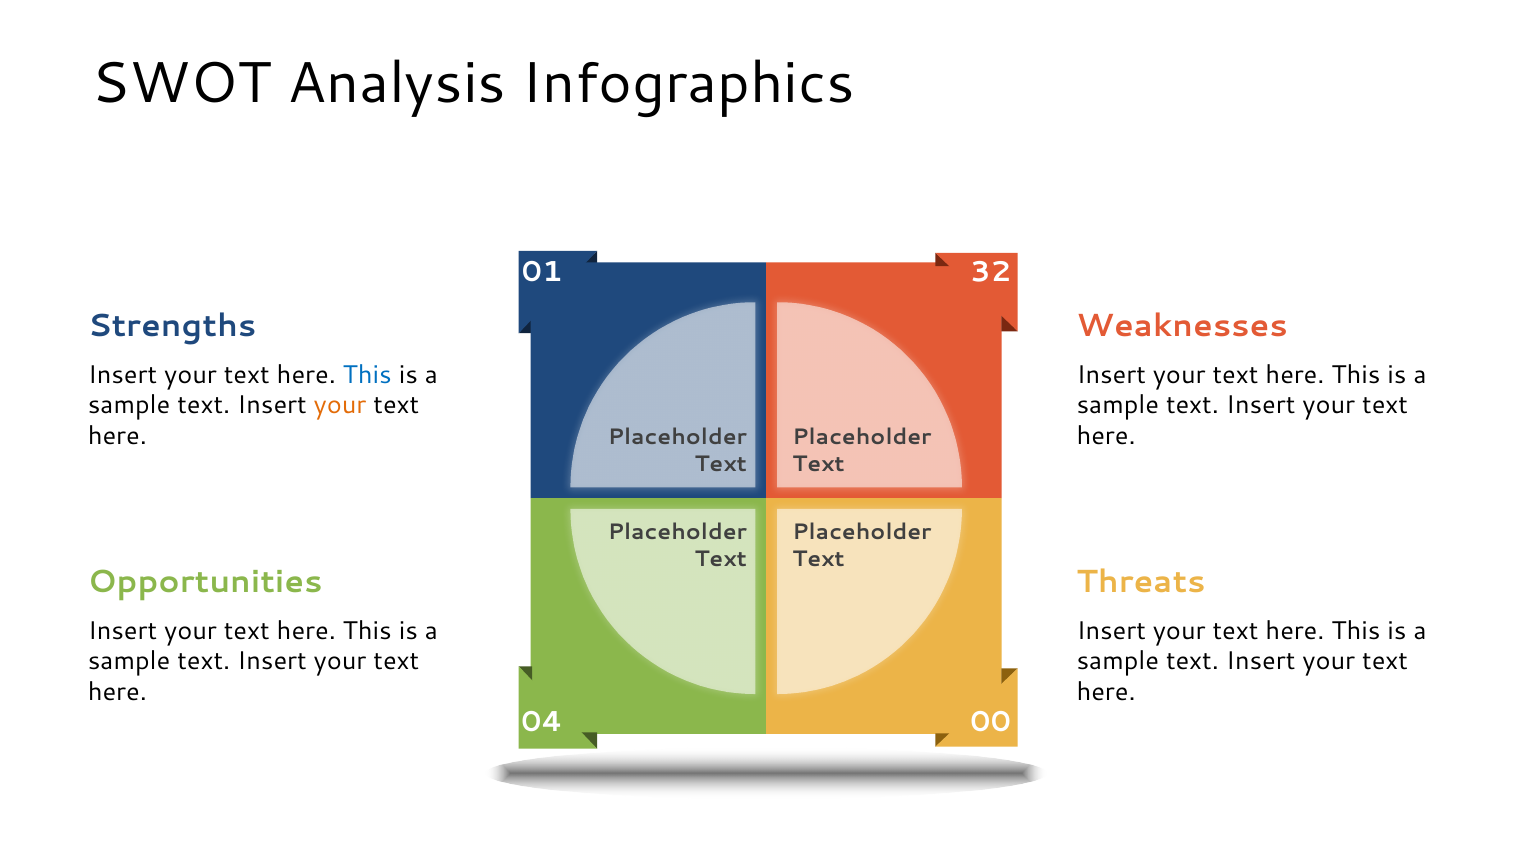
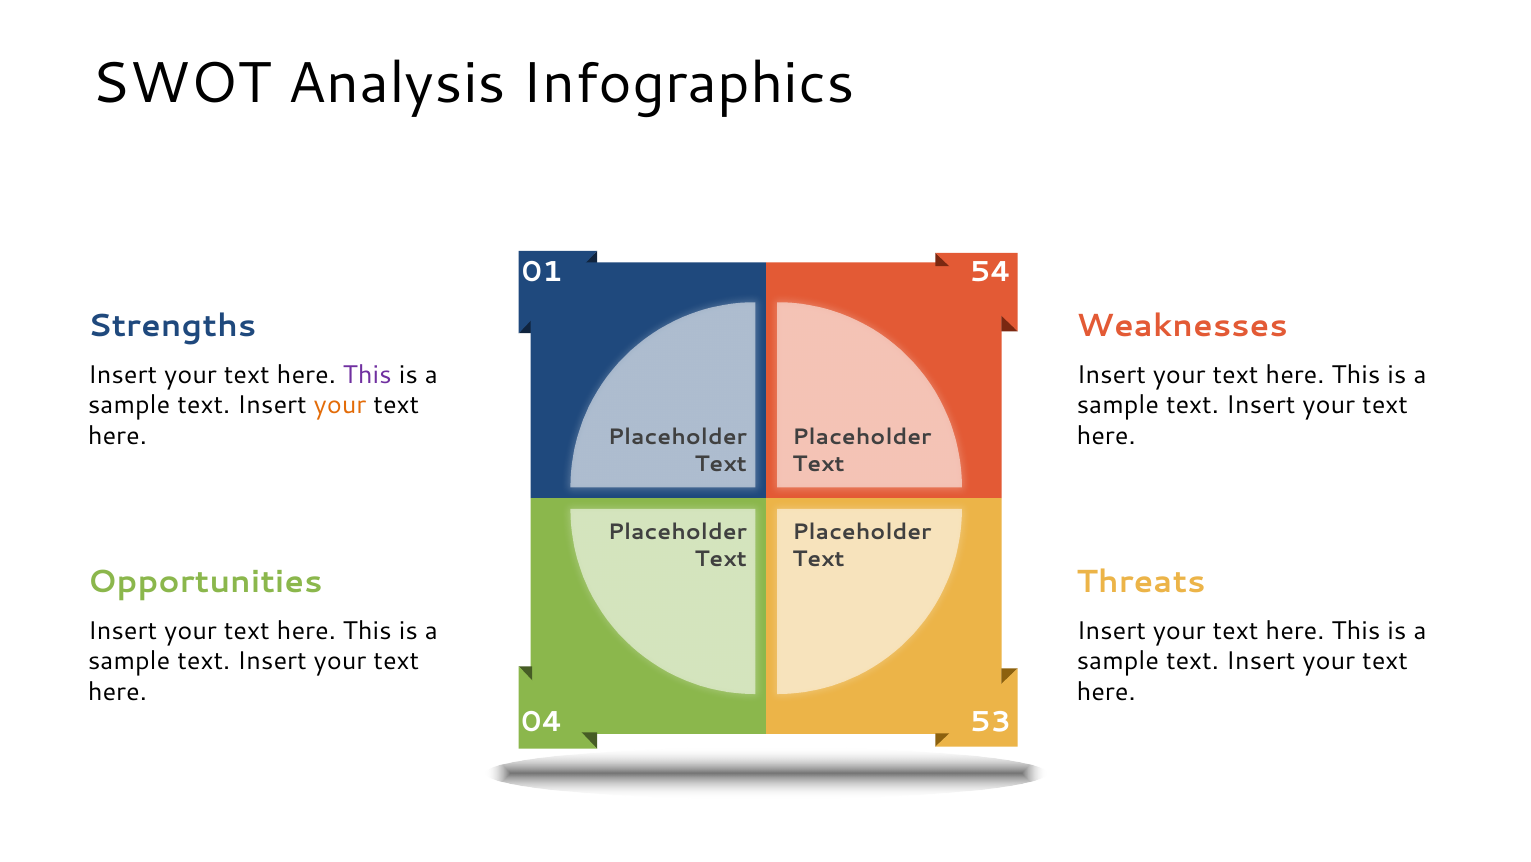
32: 32 -> 54
This at (367, 374) colour: blue -> purple
00: 00 -> 53
